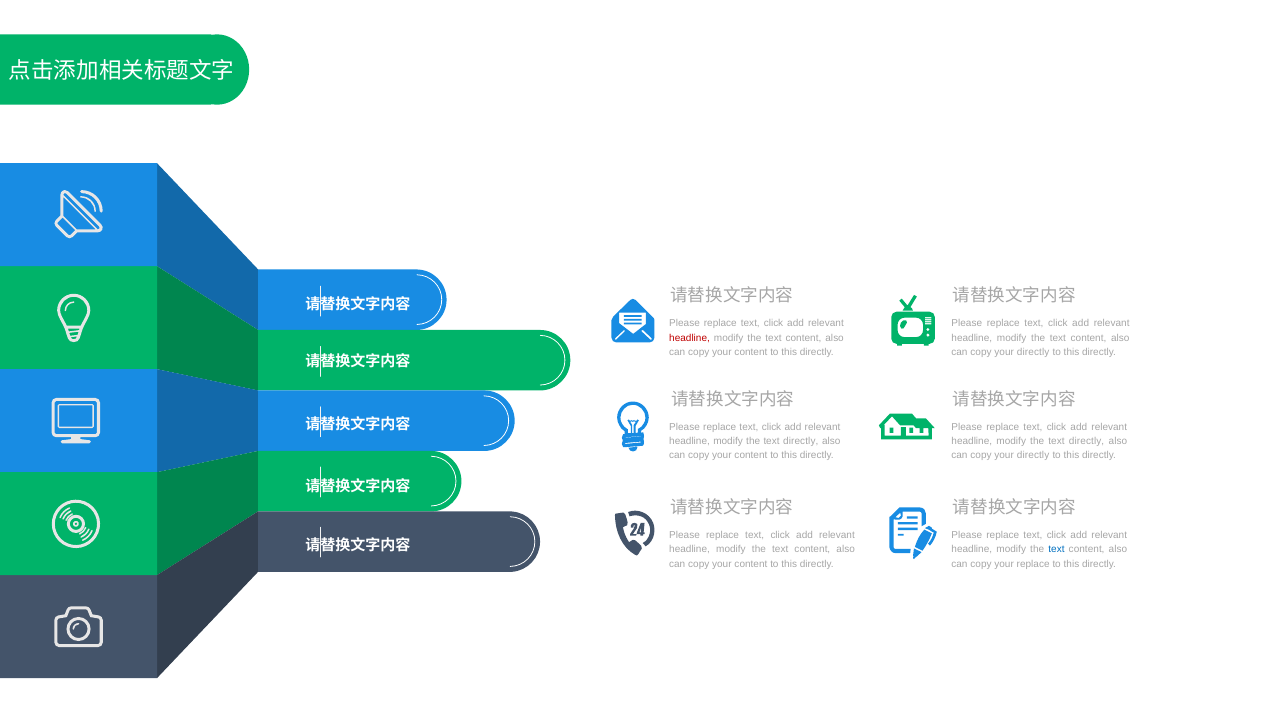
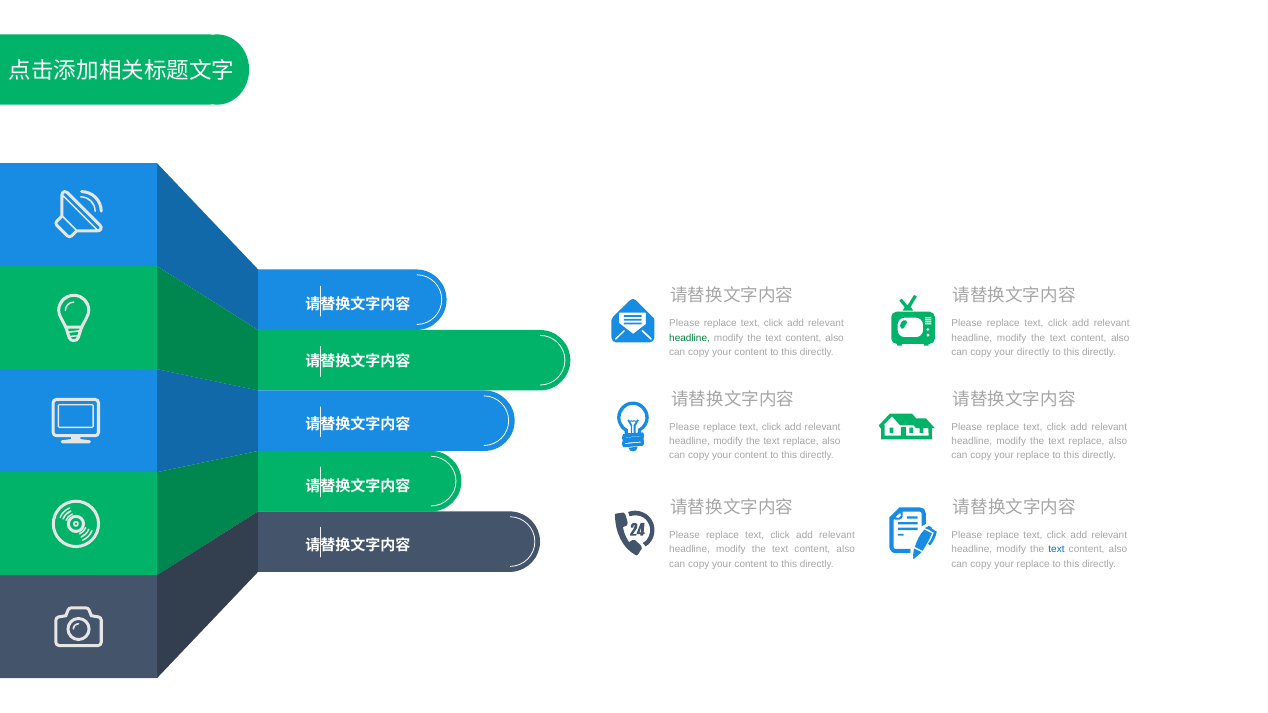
headline at (690, 338) colour: red -> green
directly at (801, 441): directly -> replace
directly at (1087, 441): directly -> replace
directly at (1033, 456): directly -> replace
